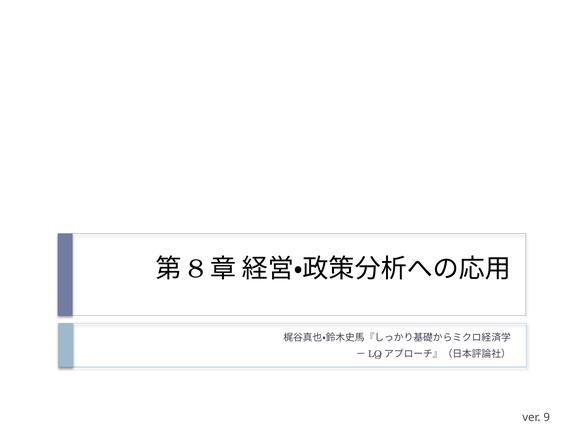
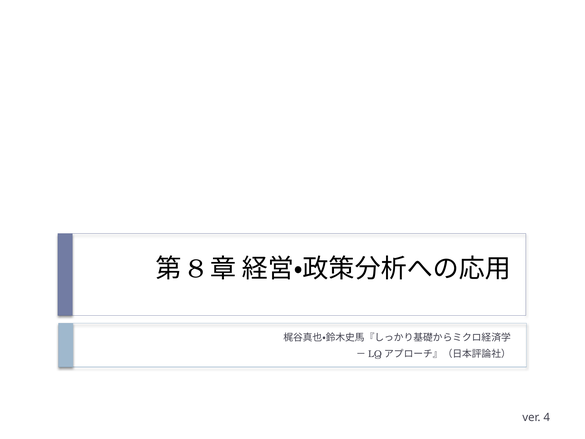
9: 9 -> 4
